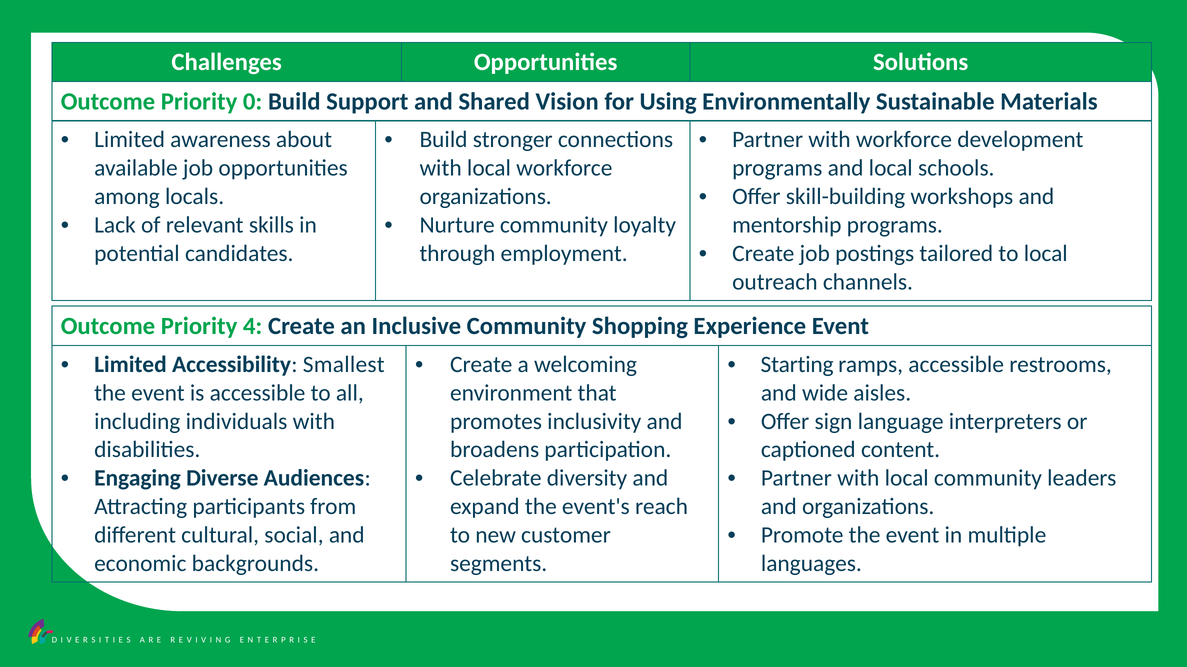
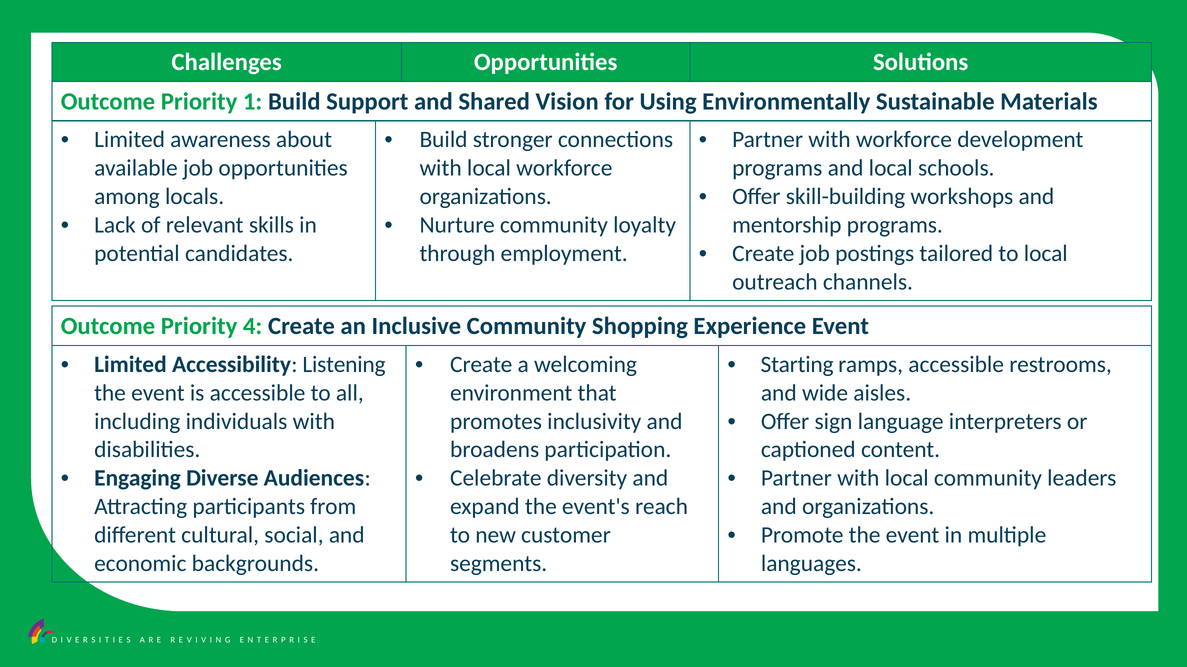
0: 0 -> 1
Smallest: Smallest -> Listening
